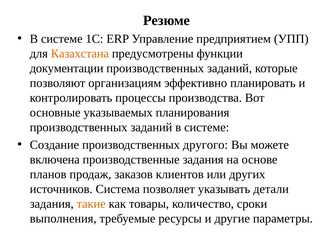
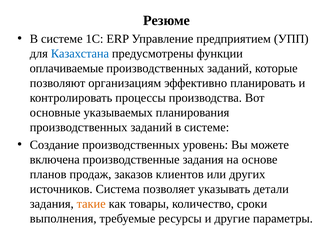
Казахстана colour: orange -> blue
документации: документации -> оплачиваемые
другого: другого -> уровень
